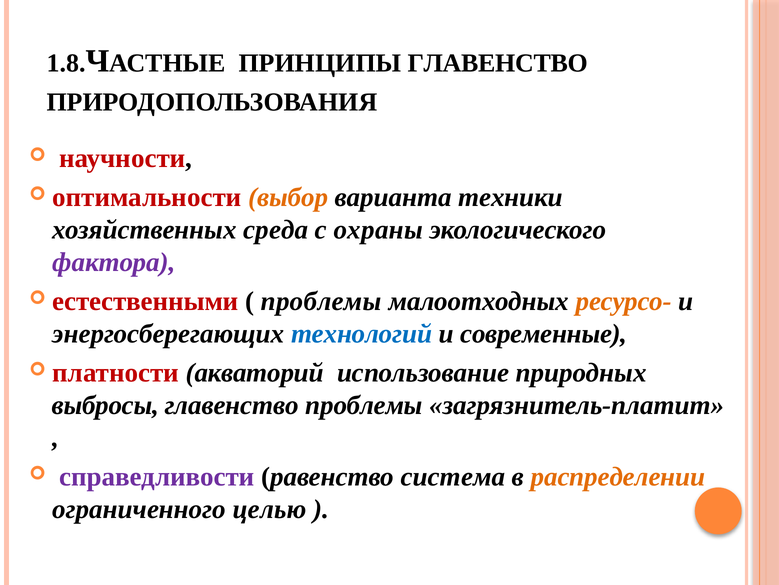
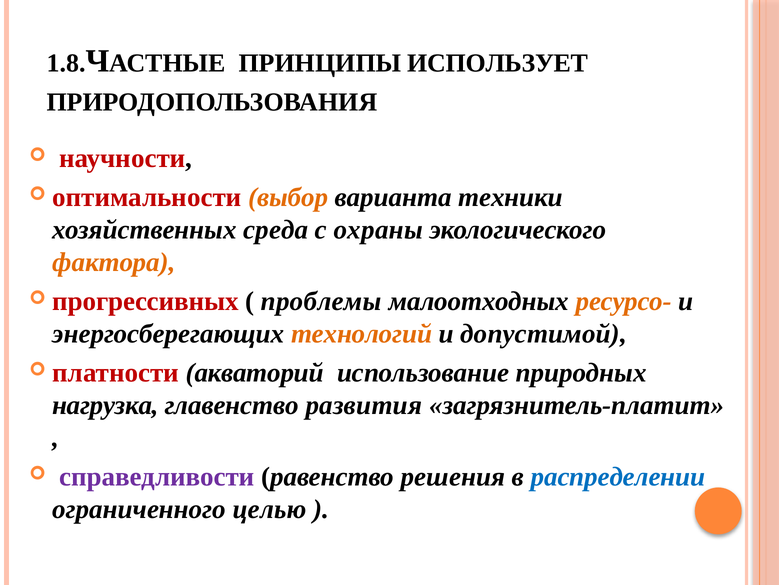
ПРИНЦИПЫ ГЛАВЕНСТВО: ГЛАВЕНСТВО -> ИСПОЛЬЗУЕТ
фактора colour: purple -> orange
естественными: естественными -> прогрессивных
технологий colour: blue -> orange
современные: современные -> допустимой
выбросы: выбросы -> нагрузка
главенство проблемы: проблемы -> развития
система: система -> решения
распределении colour: orange -> blue
